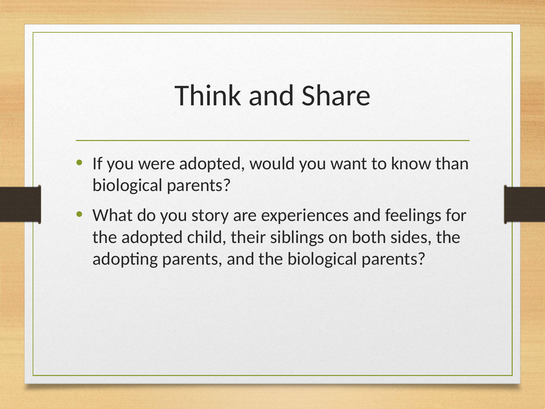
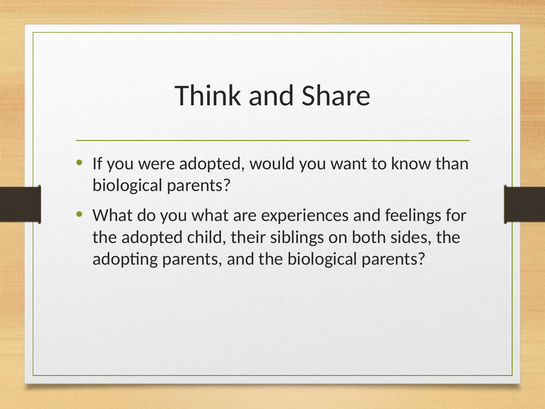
you story: story -> what
